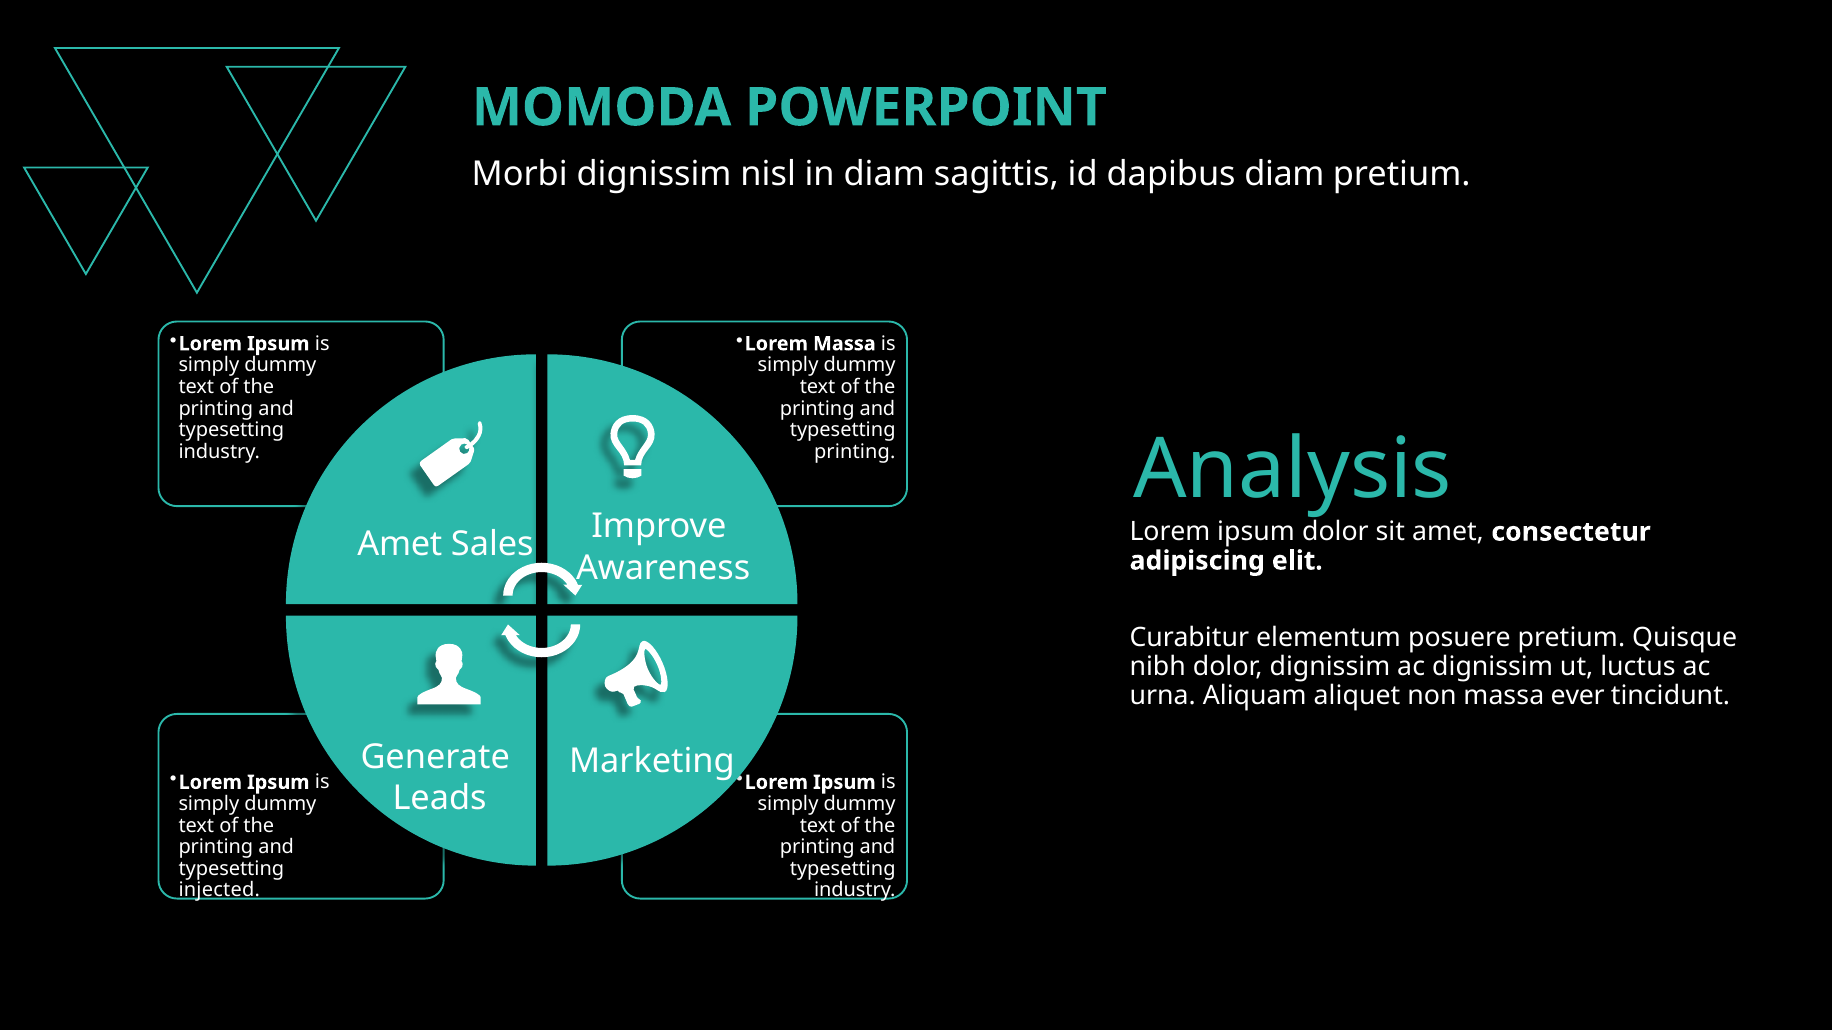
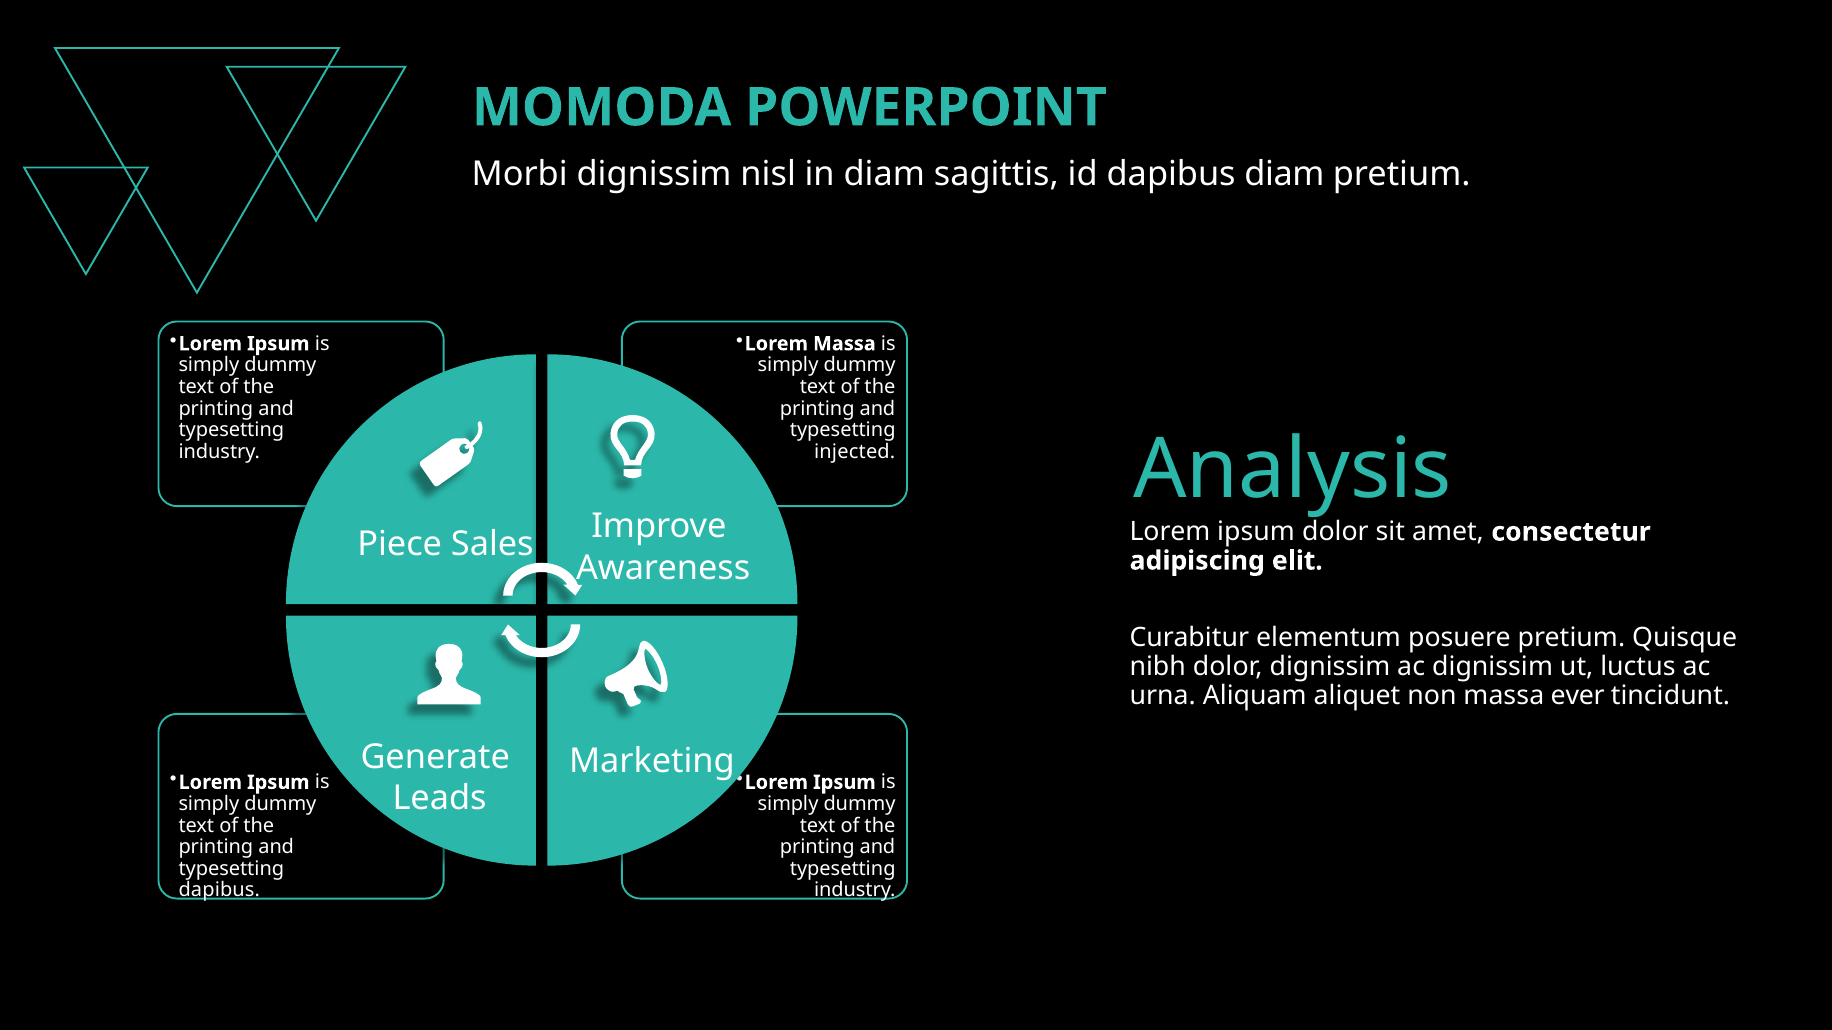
printing at (855, 452): printing -> injected
Amet at (400, 544): Amet -> Piece
injected at (219, 891): injected -> dapibus
